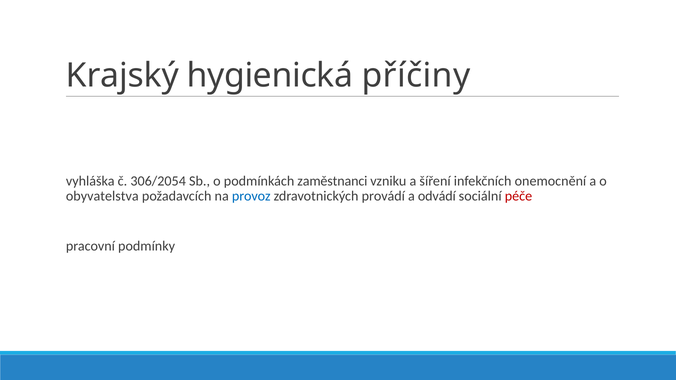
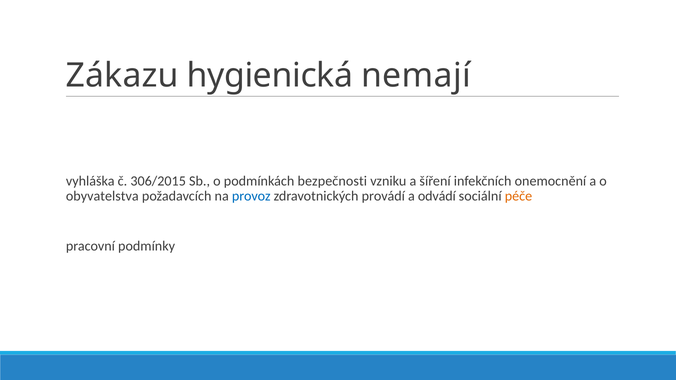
Krajský: Krajský -> Zákazu
příčiny: příčiny -> nemají
306/2054: 306/2054 -> 306/2015
zaměstnanci: zaměstnanci -> bezpečnosti
péče colour: red -> orange
